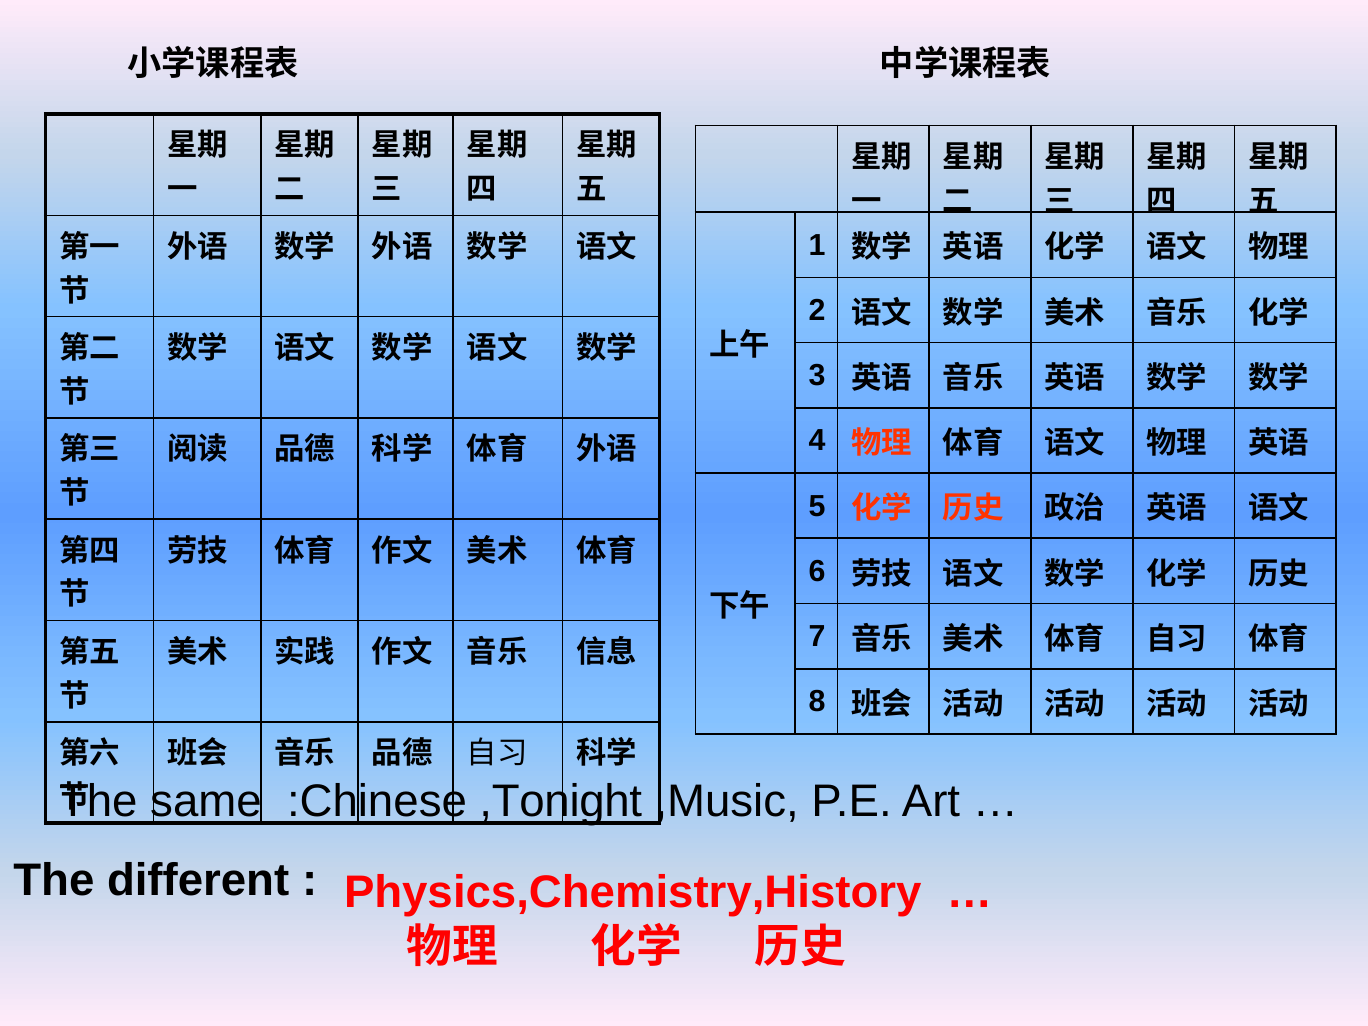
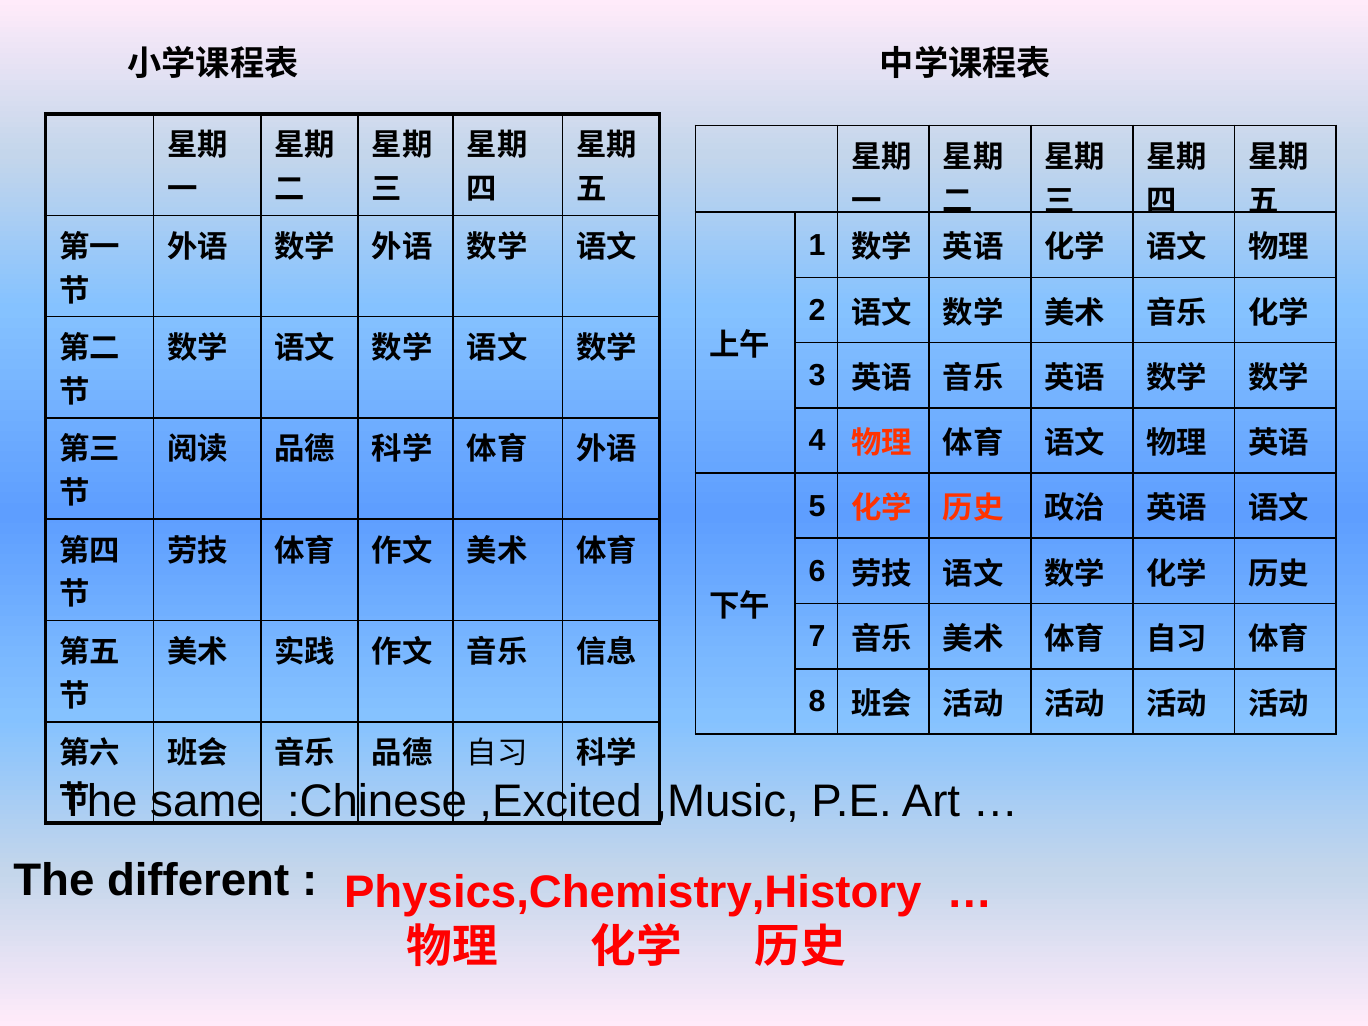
,Tonight: ,Tonight -> ,Excited
